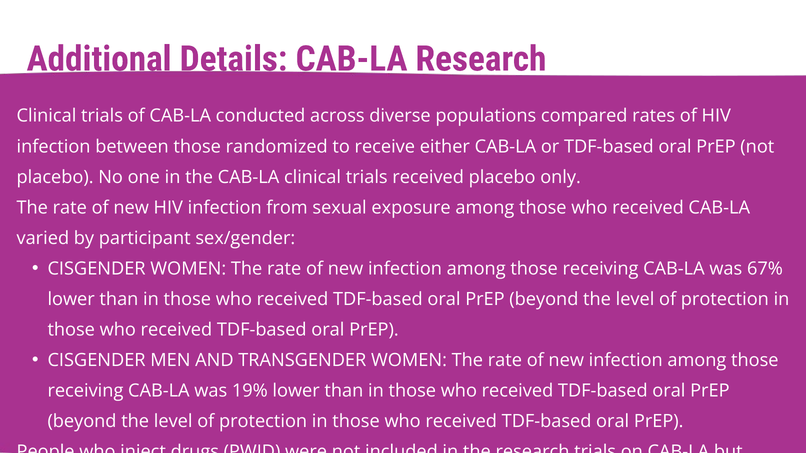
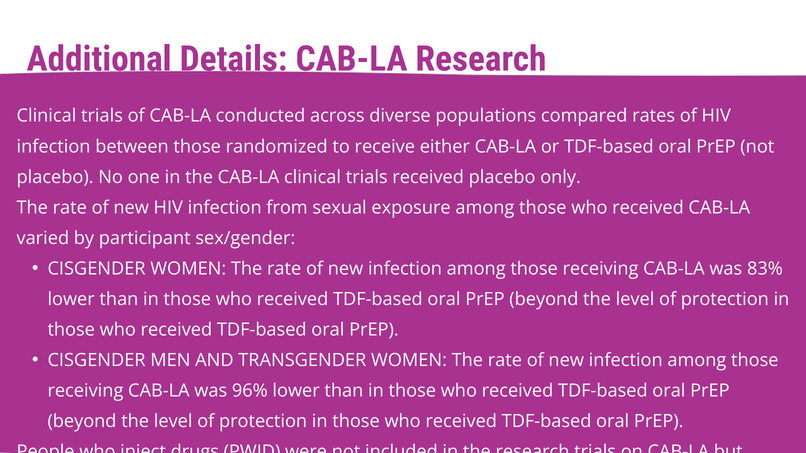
67%: 67% -> 83%
19%: 19% -> 96%
